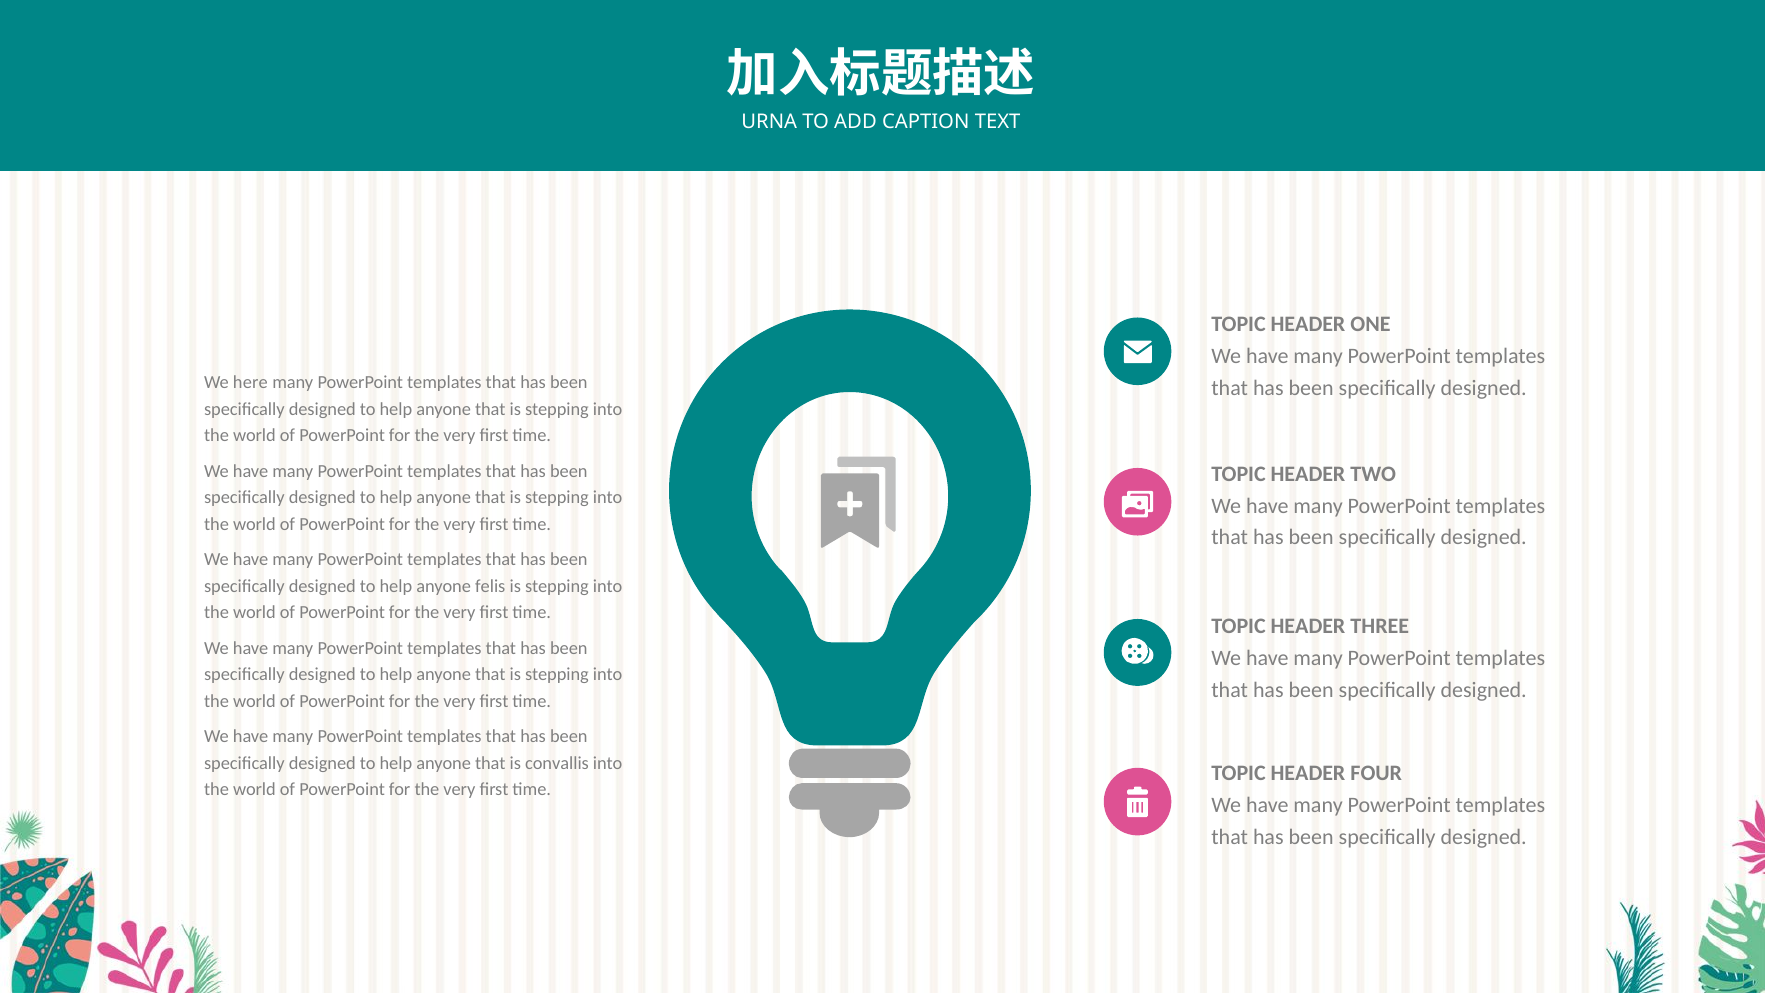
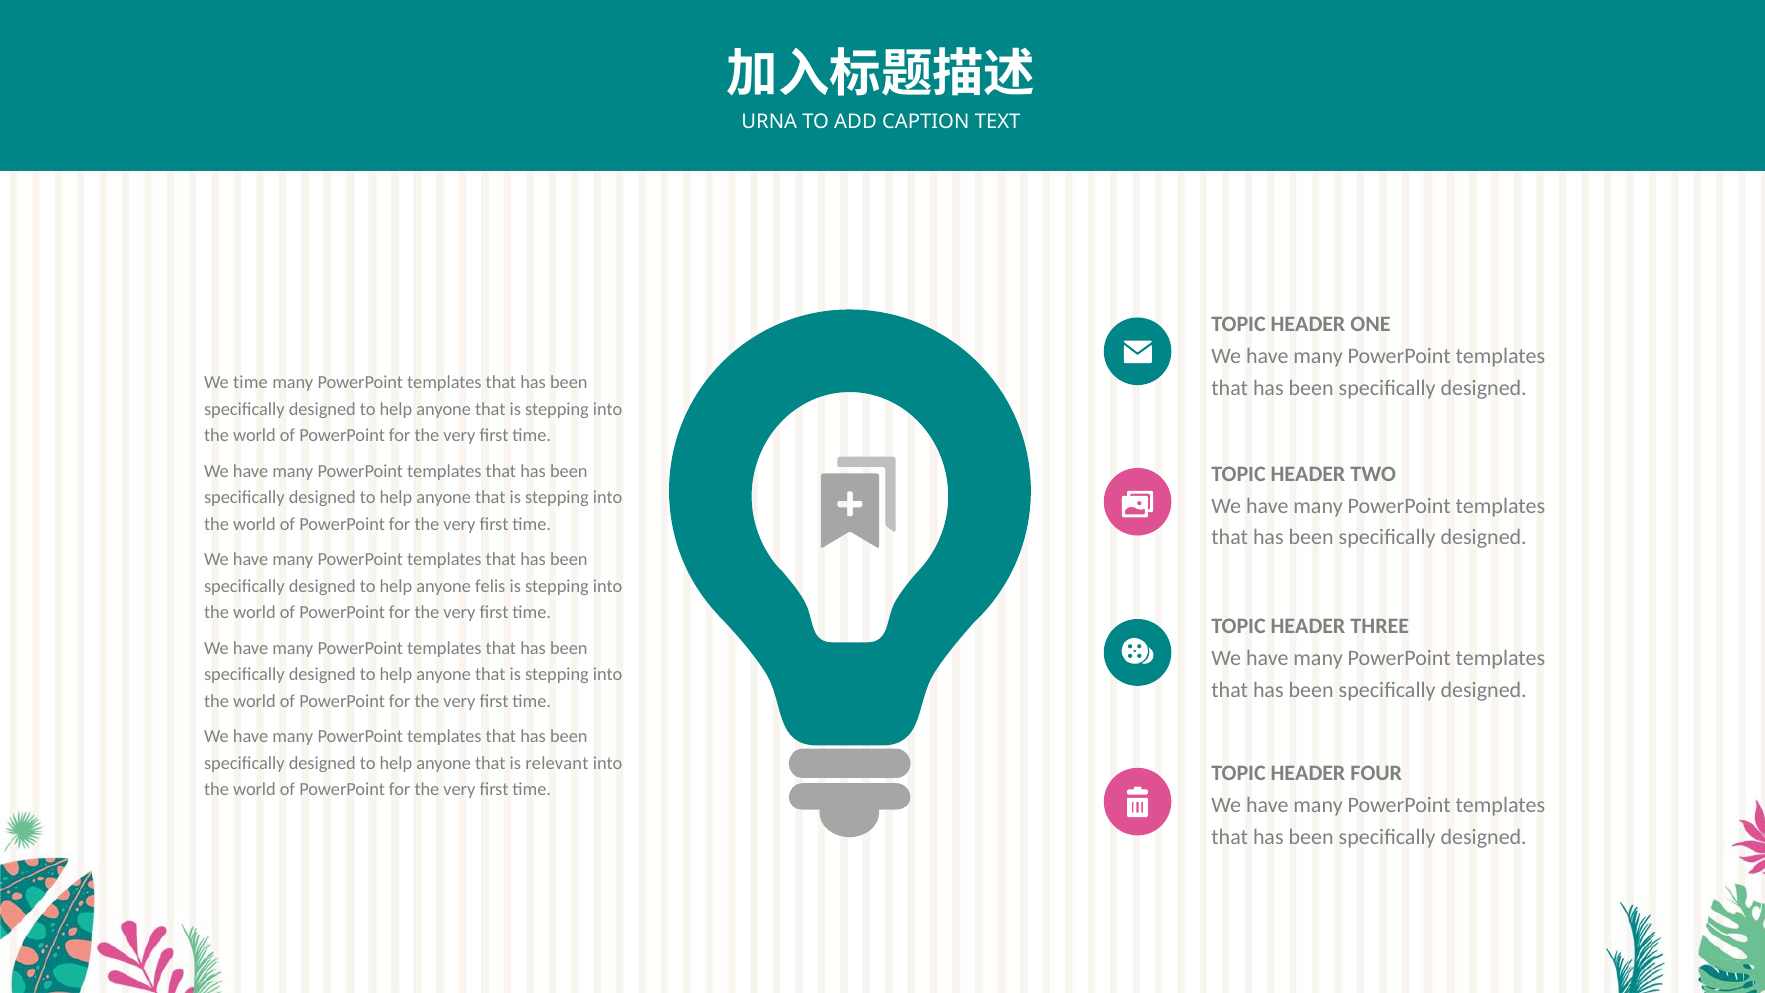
We here: here -> time
convallis: convallis -> relevant
